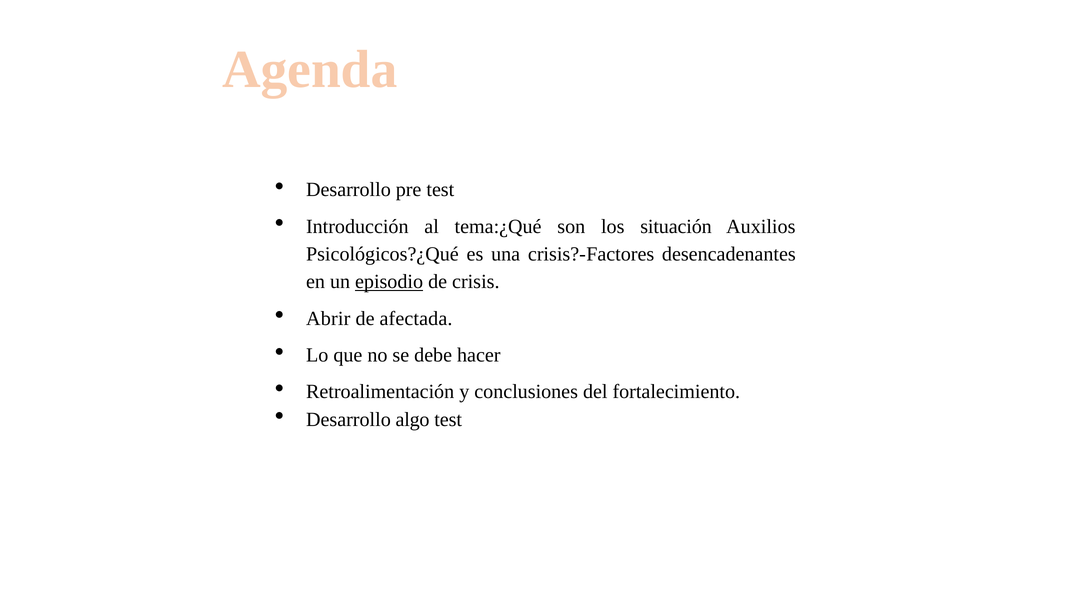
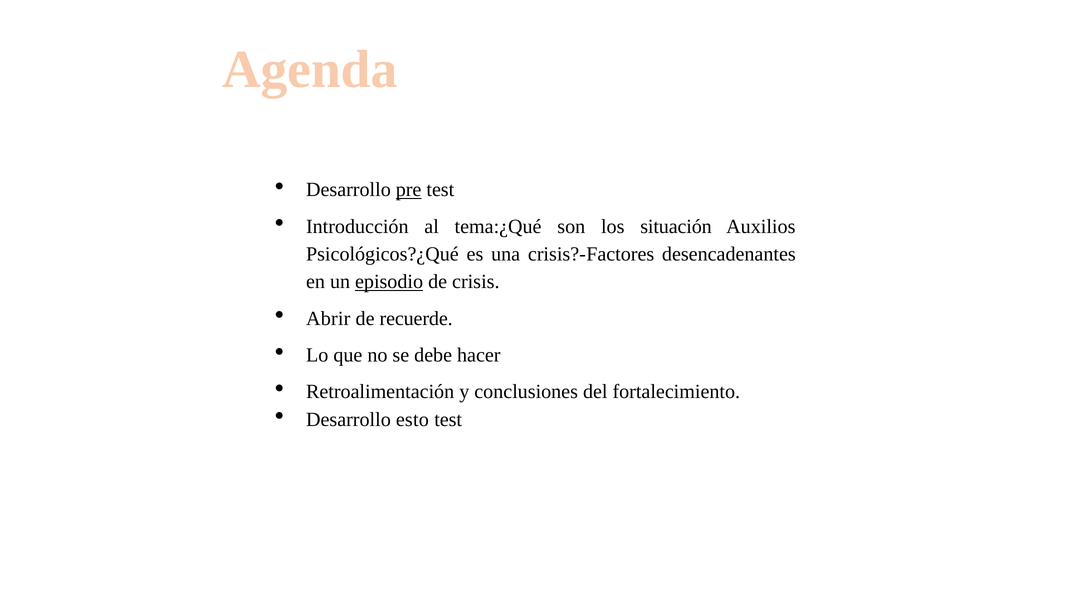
pre underline: none -> present
afectada: afectada -> recuerde
algo: algo -> esto
